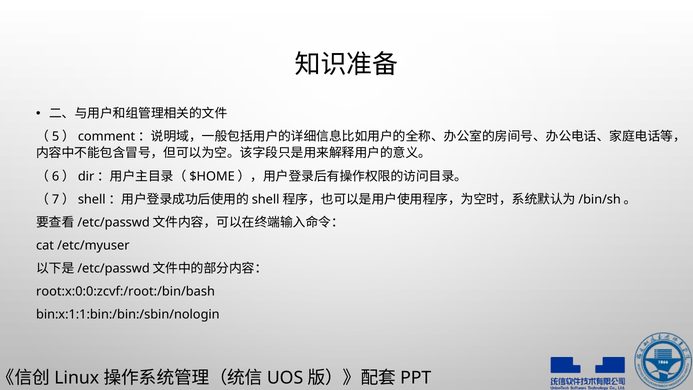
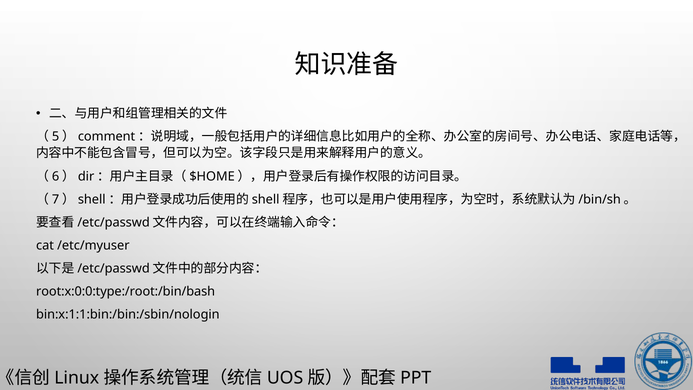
root:x:0:0:zcvf:/root:/bin/bash: root:x:0:0:zcvf:/root:/bin/bash -> root:x:0:0:type:/root:/bin/bash
